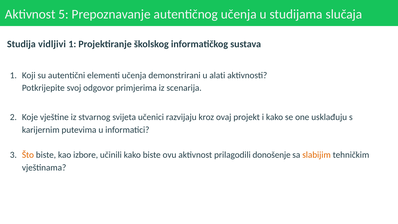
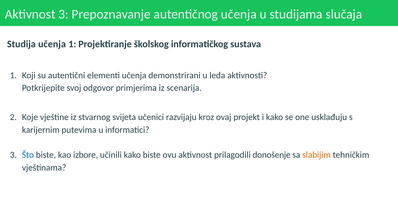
Aktivnost 5: 5 -> 3
Studija vidljivi: vidljivi -> učenja
alati: alati -> leda
Što colour: orange -> blue
